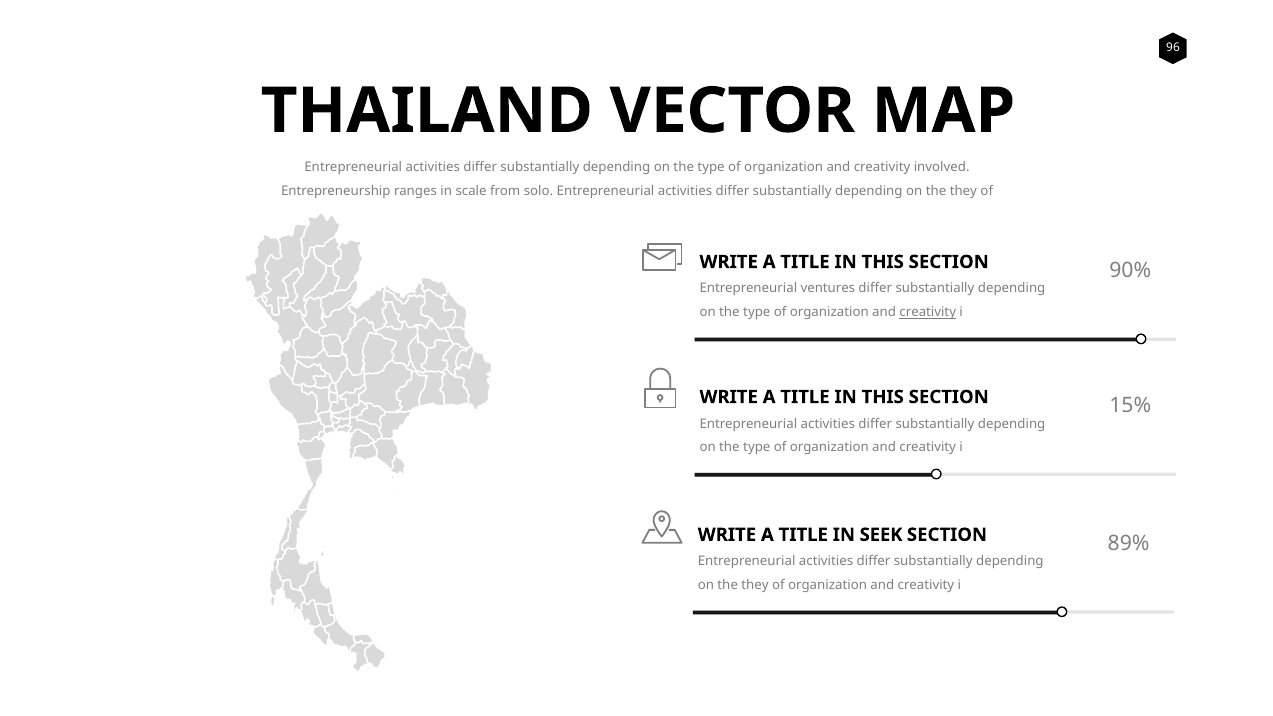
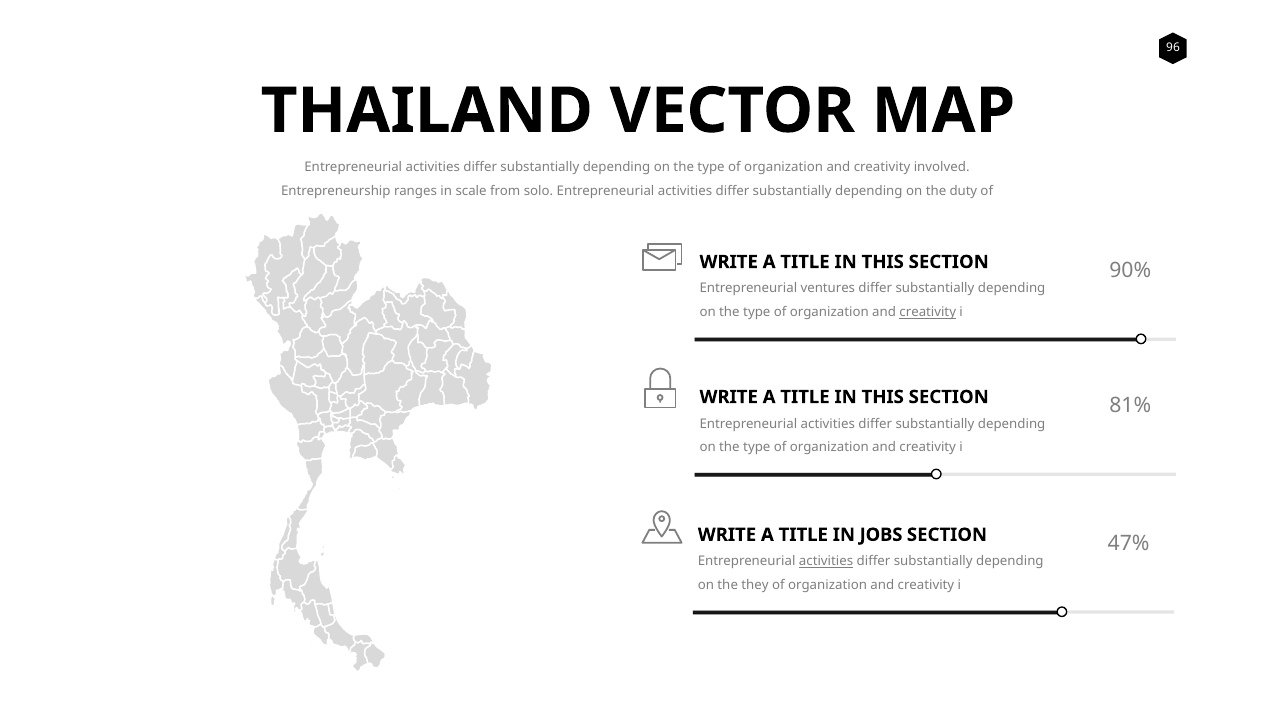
they at (963, 191): they -> duty
15%: 15% -> 81%
SEEK: SEEK -> JOBS
89%: 89% -> 47%
activities at (826, 562) underline: none -> present
